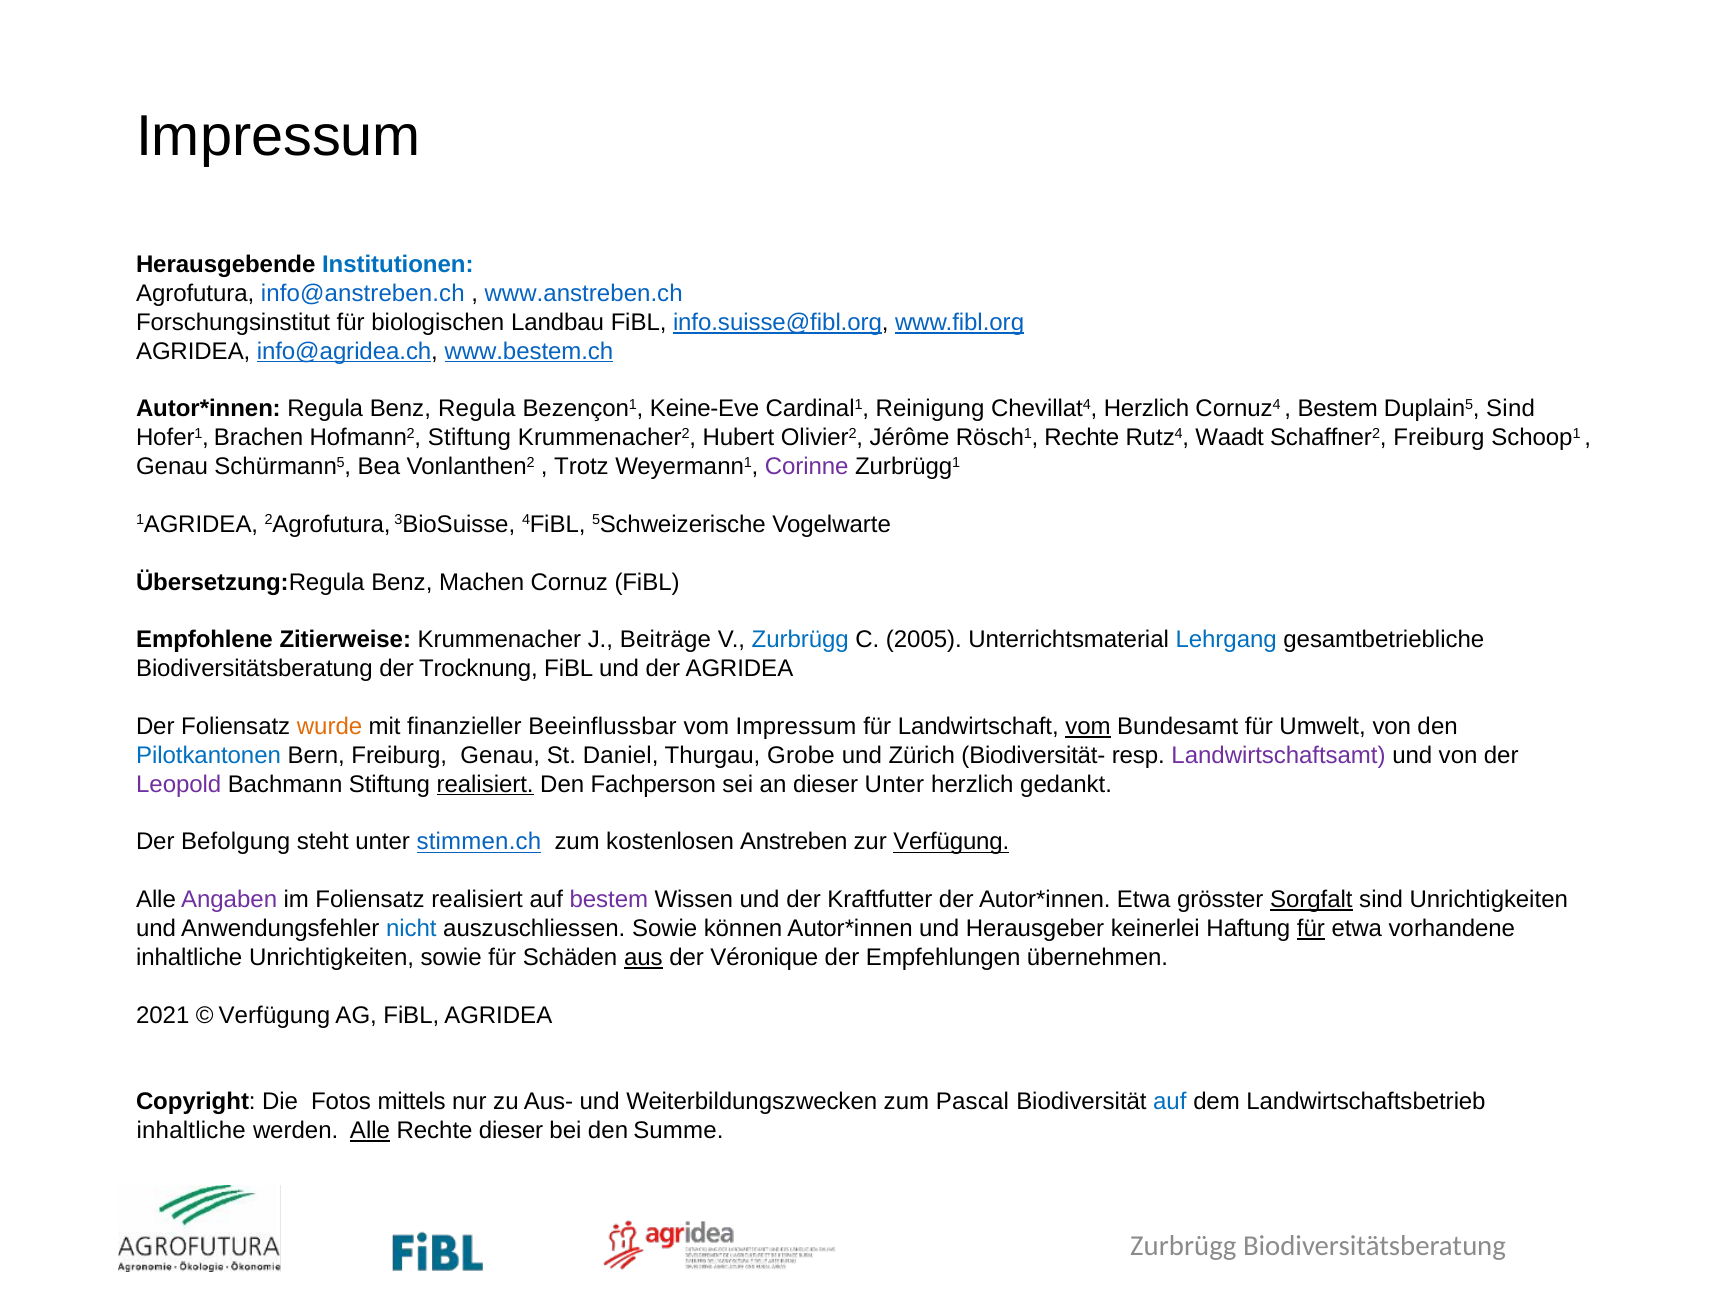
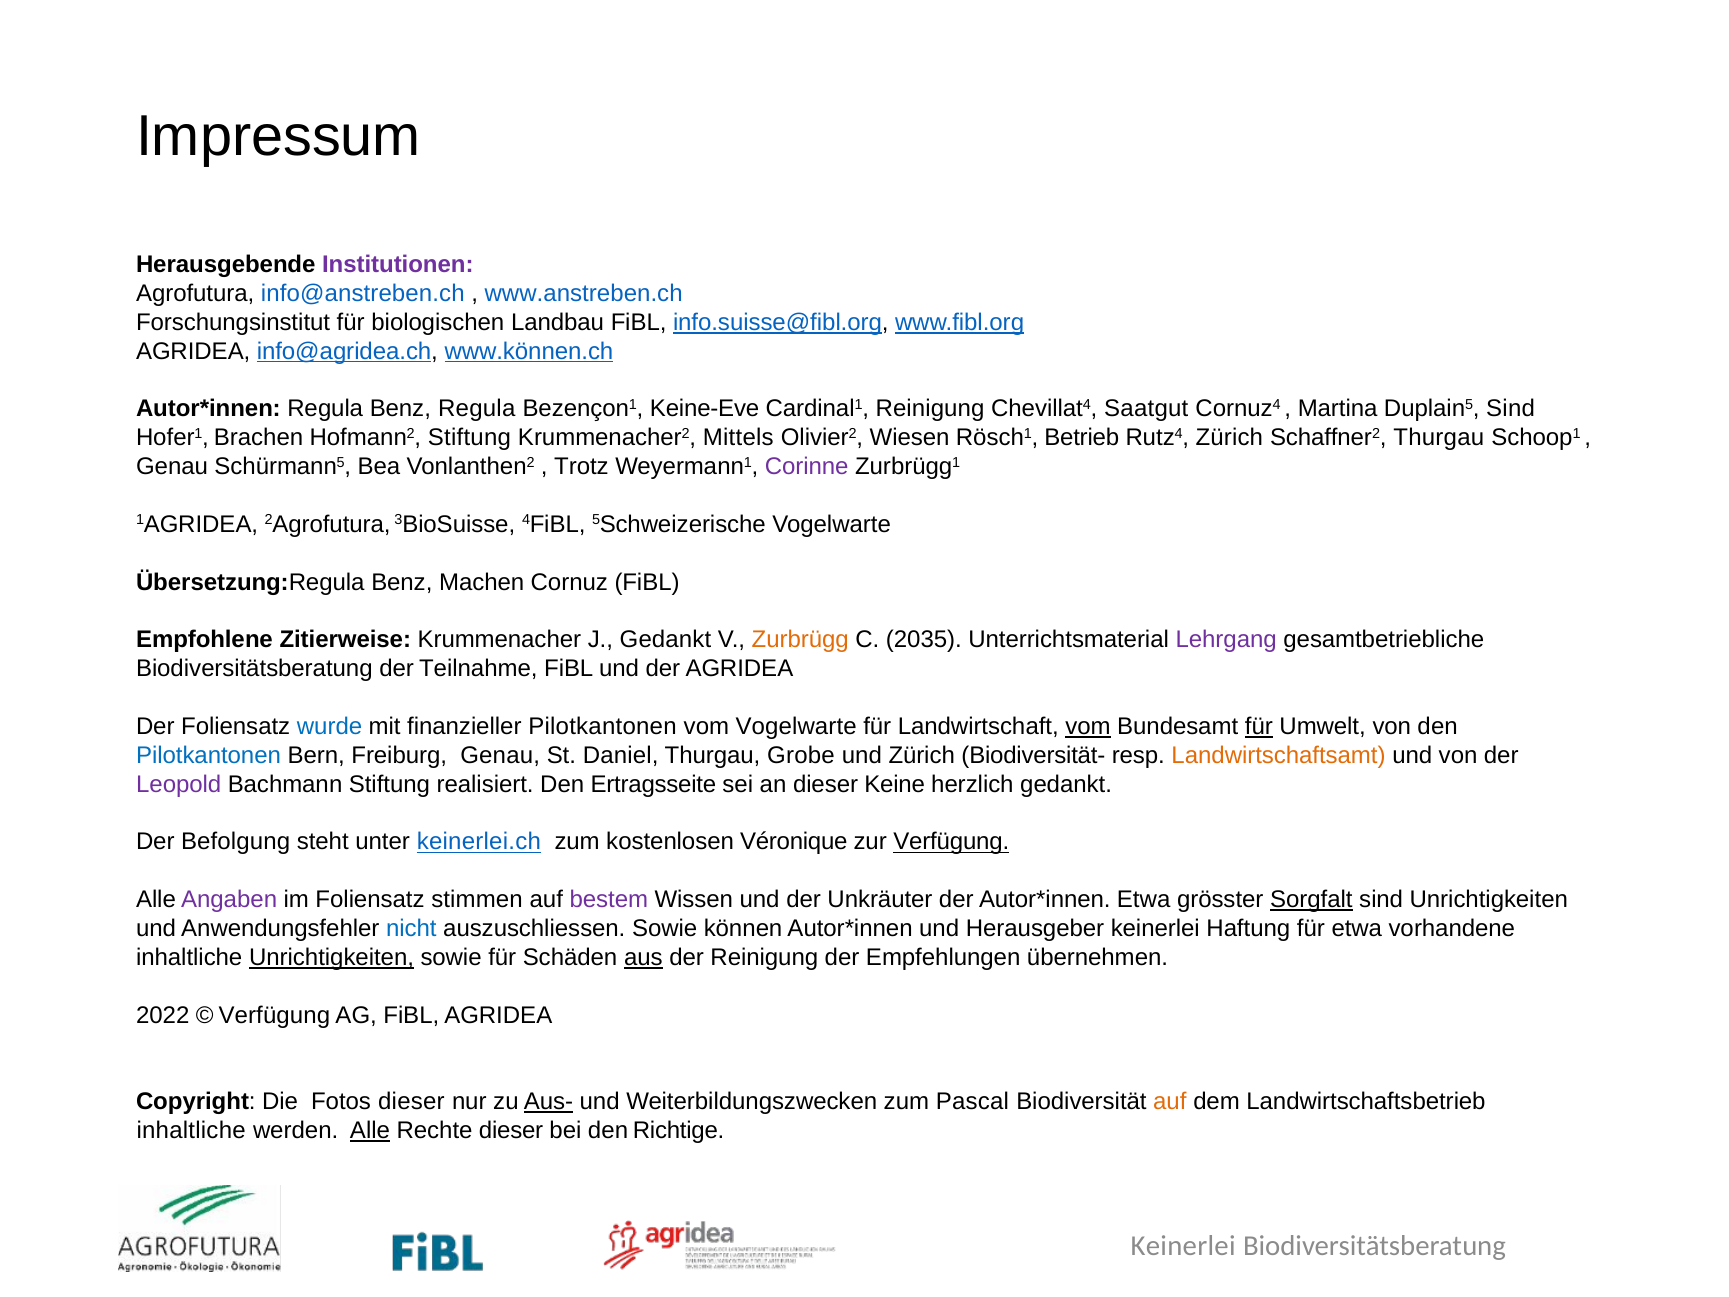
Institutionen colour: blue -> purple
www.bestem.ch: www.bestem.ch -> www.können.ch
Chevillat4 Herzlich: Herzlich -> Saatgut
Bestem at (1338, 409): Bestem -> Martina
Hubert: Hubert -> Mittels
Jérôme: Jérôme -> Wiesen
Rösch1 Rechte: Rechte -> Betrieb
Rutz4 Waadt: Waadt -> Zürich
Schaffner2 Freiburg: Freiburg -> Thurgau
J Beiträge: Beiträge -> Gedankt
Zurbrügg at (800, 640) colour: blue -> orange
2005: 2005 -> 2035
Lehrgang colour: blue -> purple
Trocknung: Trocknung -> Teilnahme
wurde colour: orange -> blue
finanzieller Beeinflussbar: Beeinflussbar -> Pilotkantonen
vom Impressum: Impressum -> Vogelwarte
für at (1259, 726) underline: none -> present
Landwirtschaftsamt colour: purple -> orange
realisiert at (485, 784) underline: present -> none
Fachperson: Fachperson -> Ertragsseite
dieser Unter: Unter -> Keine
stimmen.ch: stimmen.ch -> keinerlei.ch
Anstreben: Anstreben -> Véronique
Foliensatz realisiert: realisiert -> stimmen
Kraftfutter: Kraftfutter -> Unkräuter
für at (1311, 928) underline: present -> none
Unrichtigkeiten at (332, 957) underline: none -> present
der Véronique: Véronique -> Reinigung
2021: 2021 -> 2022
Fotos mittels: mittels -> dieser
Aus- underline: none -> present
auf at (1170, 1102) colour: blue -> orange
Summe: Summe -> Richtige
Zurbrügg at (1183, 1246): Zurbrügg -> Keinerlei
